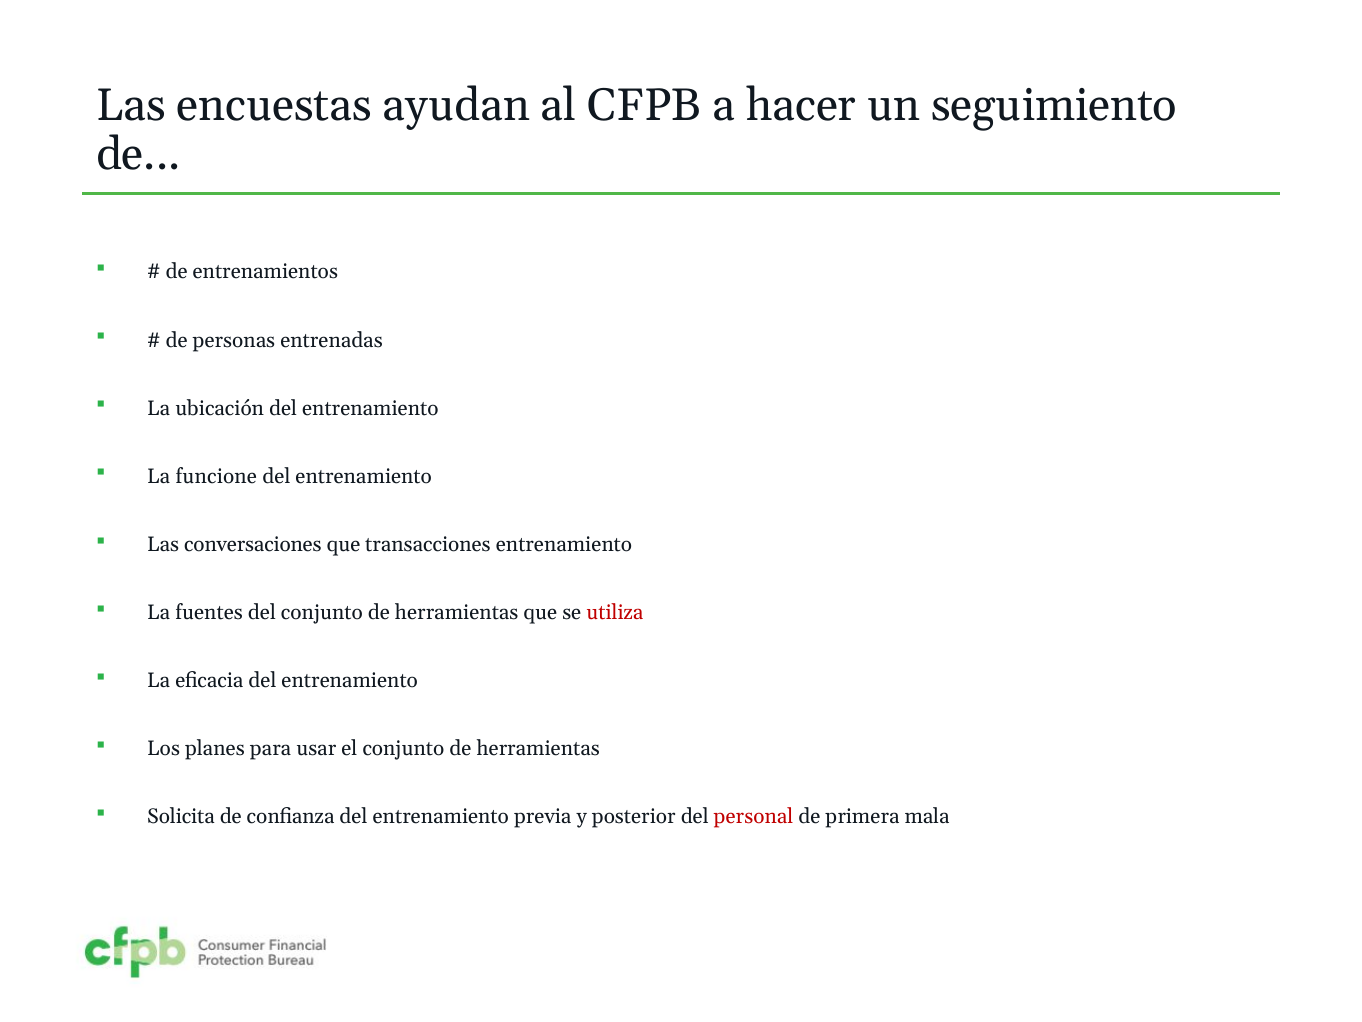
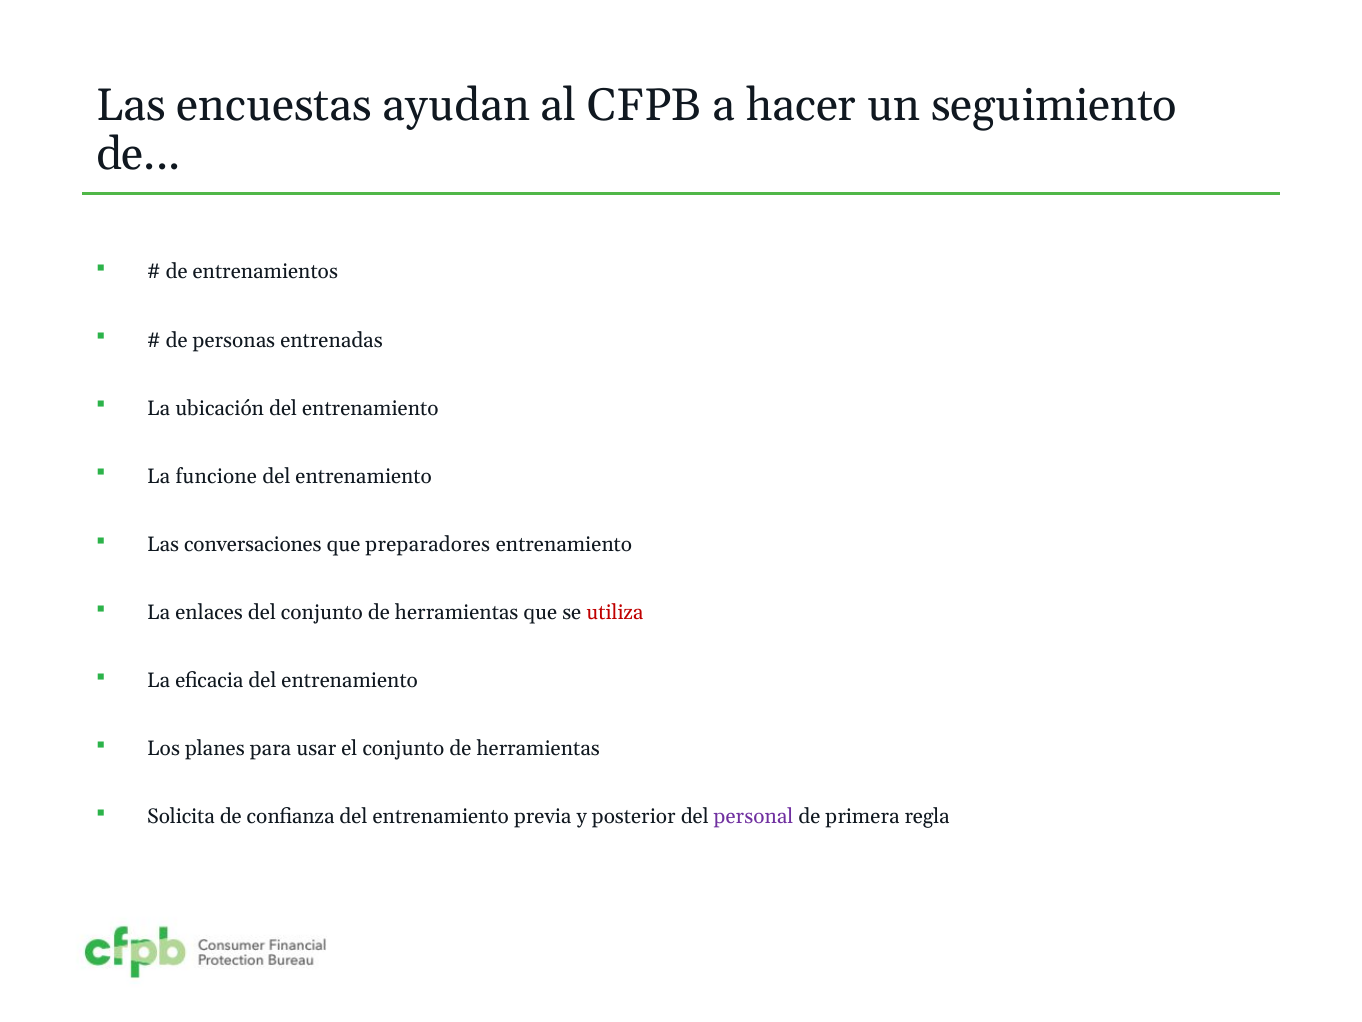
transacciones: transacciones -> preparadores
fuentes: fuentes -> enlaces
personal colour: red -> purple
mala: mala -> regla
